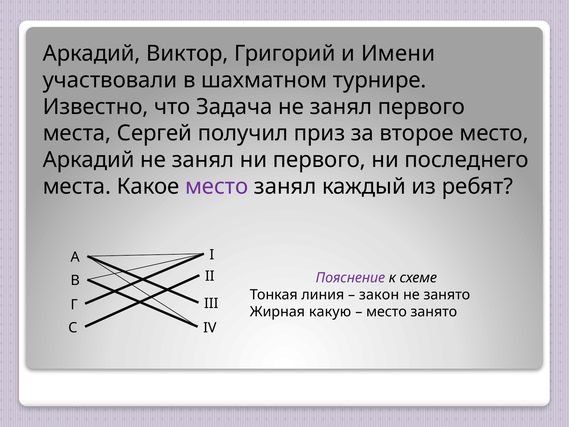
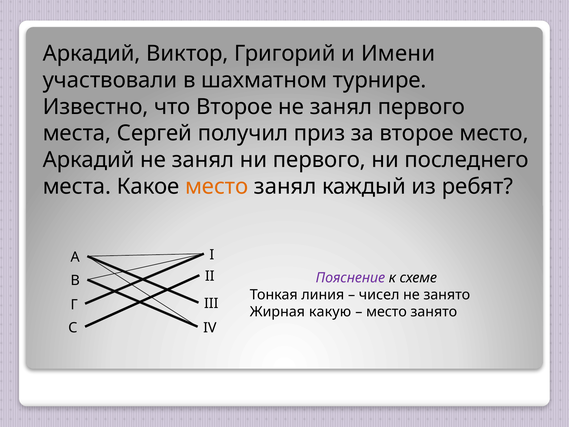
что Задача: Задача -> Второе
место at (217, 186) colour: purple -> orange
закон: закон -> чисел
